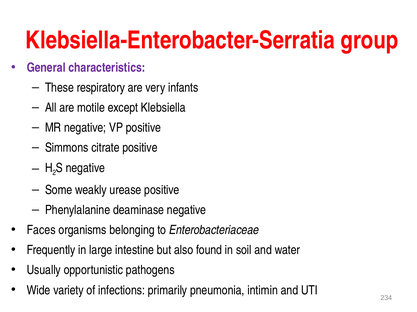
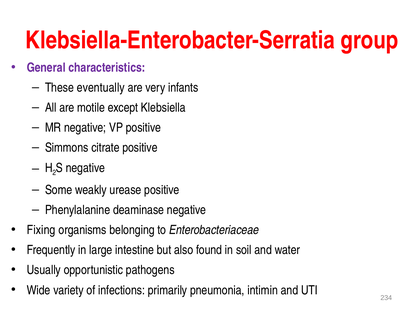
respiratory: respiratory -> eventually
Faces: Faces -> Fixing
